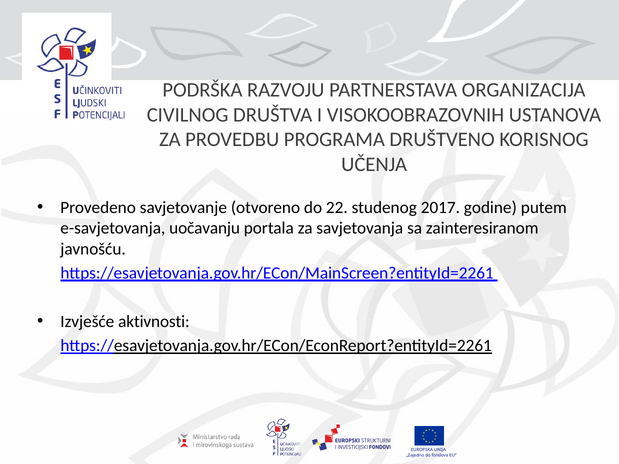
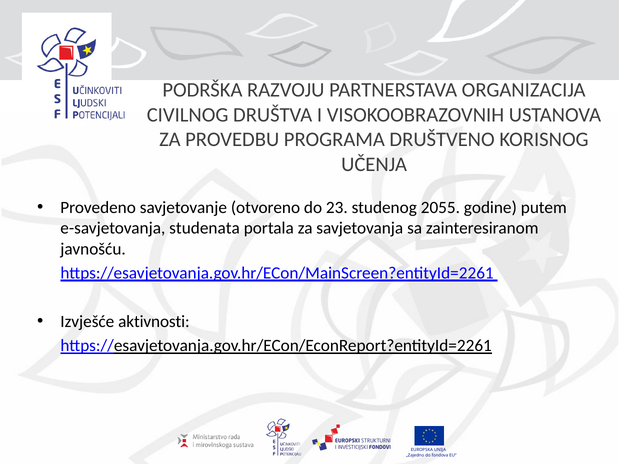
22: 22 -> 23
2017: 2017 -> 2055
uočavanju: uočavanju -> studenata
